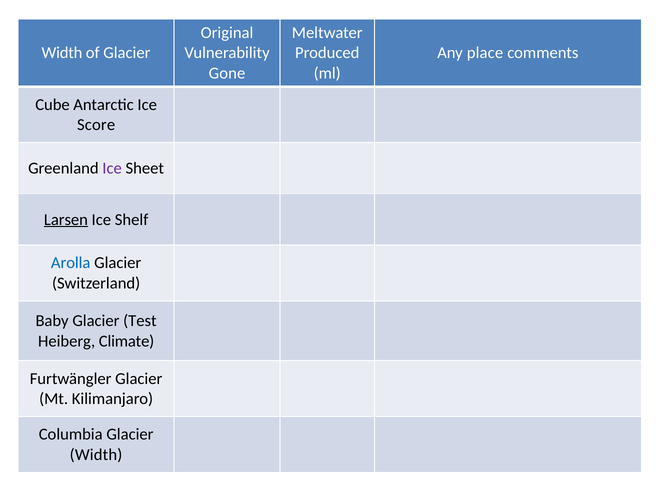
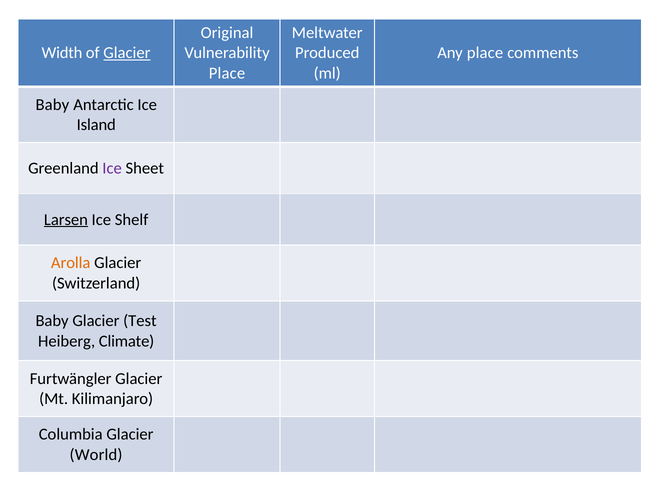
Glacier at (127, 53) underline: none -> present
Gone at (227, 73): Gone -> Place
Cube at (53, 105): Cube -> Baby
Score: Score -> Island
Arolla colour: blue -> orange
Width at (96, 455): Width -> World
